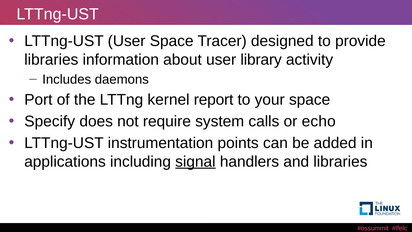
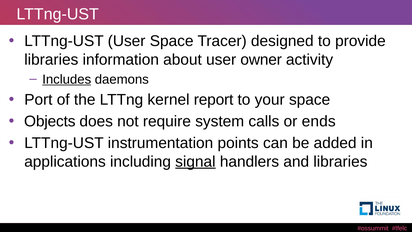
library: library -> owner
Includes underline: none -> present
Specify: Specify -> Objects
echo: echo -> ends
